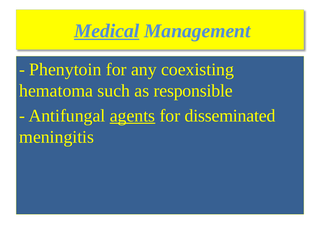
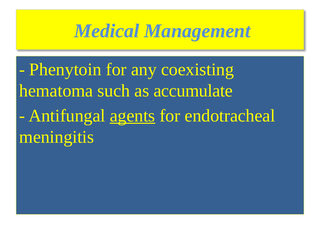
Medical underline: present -> none
responsible: responsible -> accumulate
disseminated: disseminated -> endotracheal
